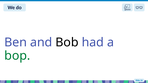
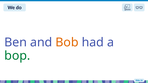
Bob colour: black -> orange
